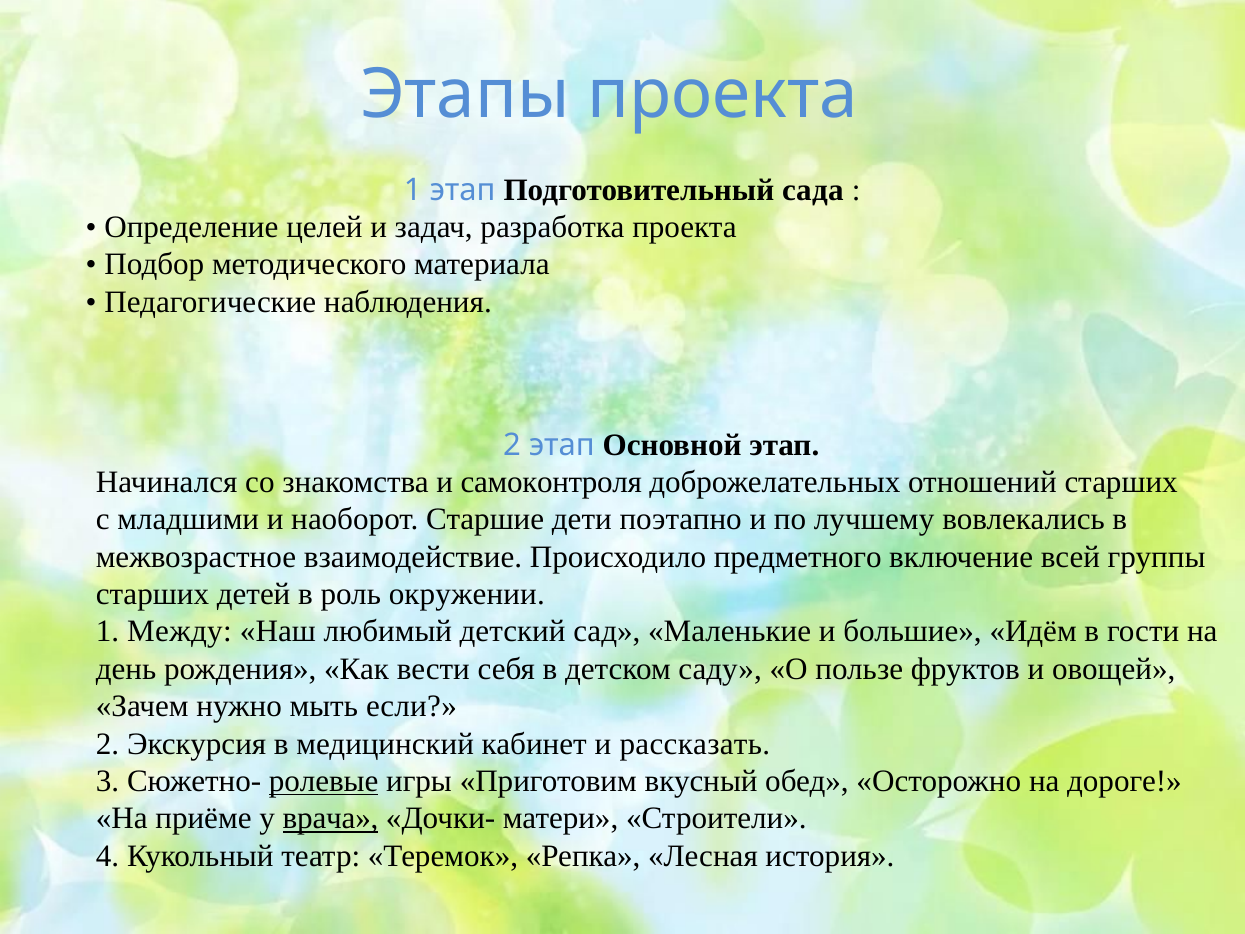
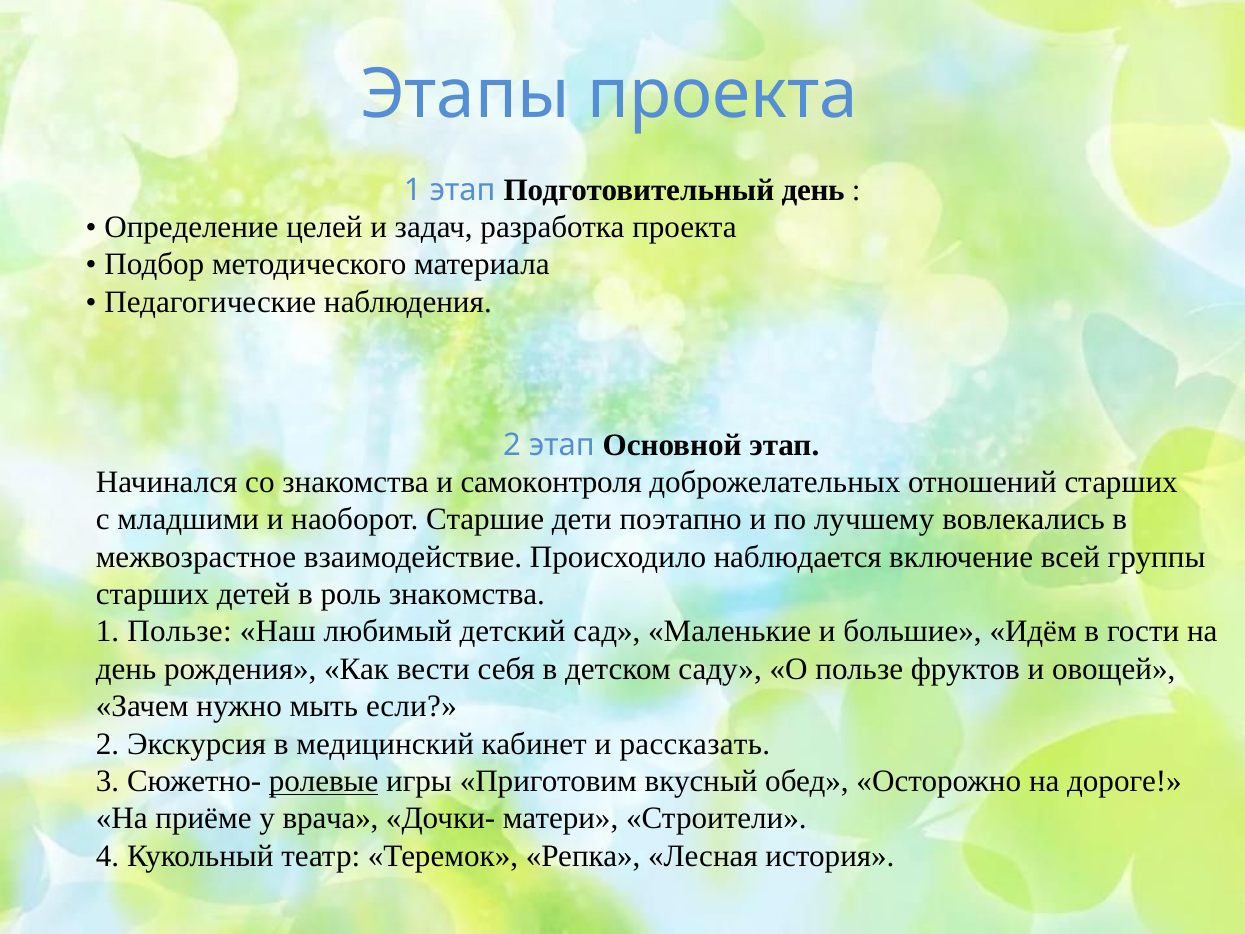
Подготовительный сада: сада -> день
предметного: предметного -> наблюдается
роль окружении: окружении -> знакомства
1 Между: Между -> Пользе
врача underline: present -> none
